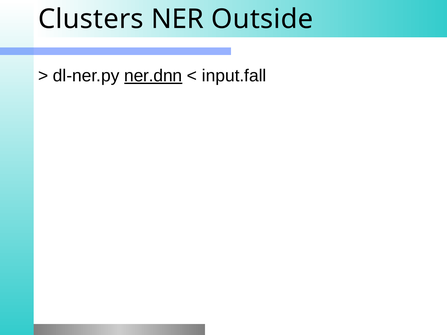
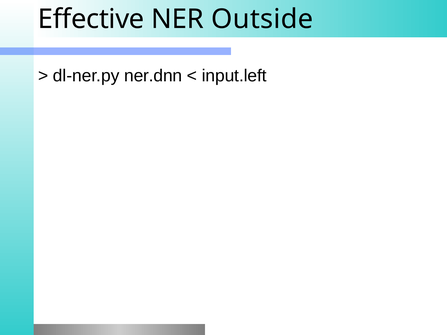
Clusters: Clusters -> Effective
ner.dnn underline: present -> none
input.fall: input.fall -> input.left
